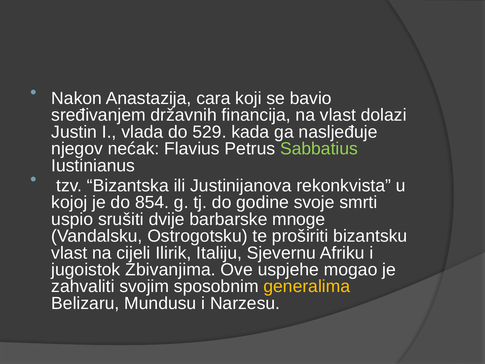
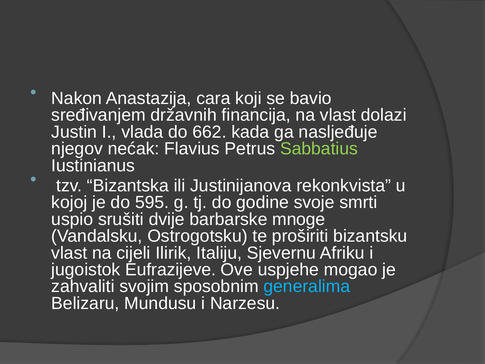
529: 529 -> 662
854: 854 -> 595
Zbivanjima: Zbivanjima -> Eufrazijeve
generalima colour: yellow -> light blue
